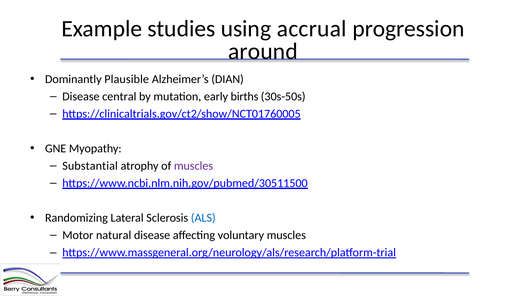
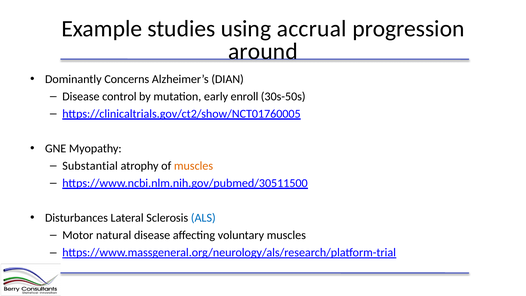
Plausible: Plausible -> Concerns
central: central -> control
births: births -> enroll
muscles at (194, 166) colour: purple -> orange
Randomizing: Randomizing -> Disturbances
